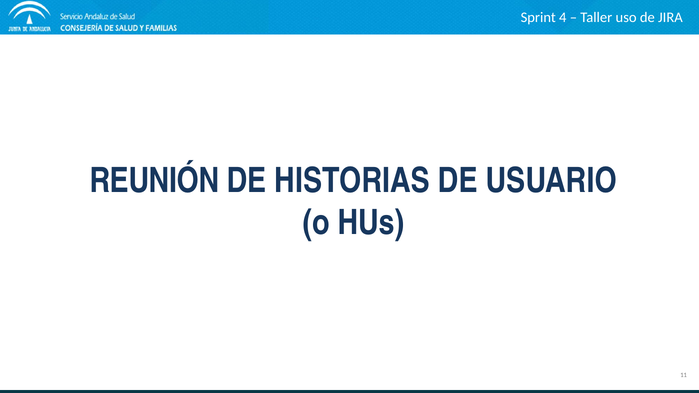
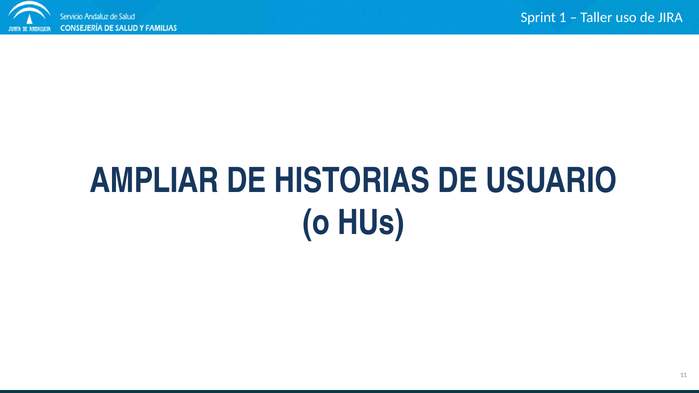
4: 4 -> 1
REUNIÓN: REUNIÓN -> AMPLIAR
